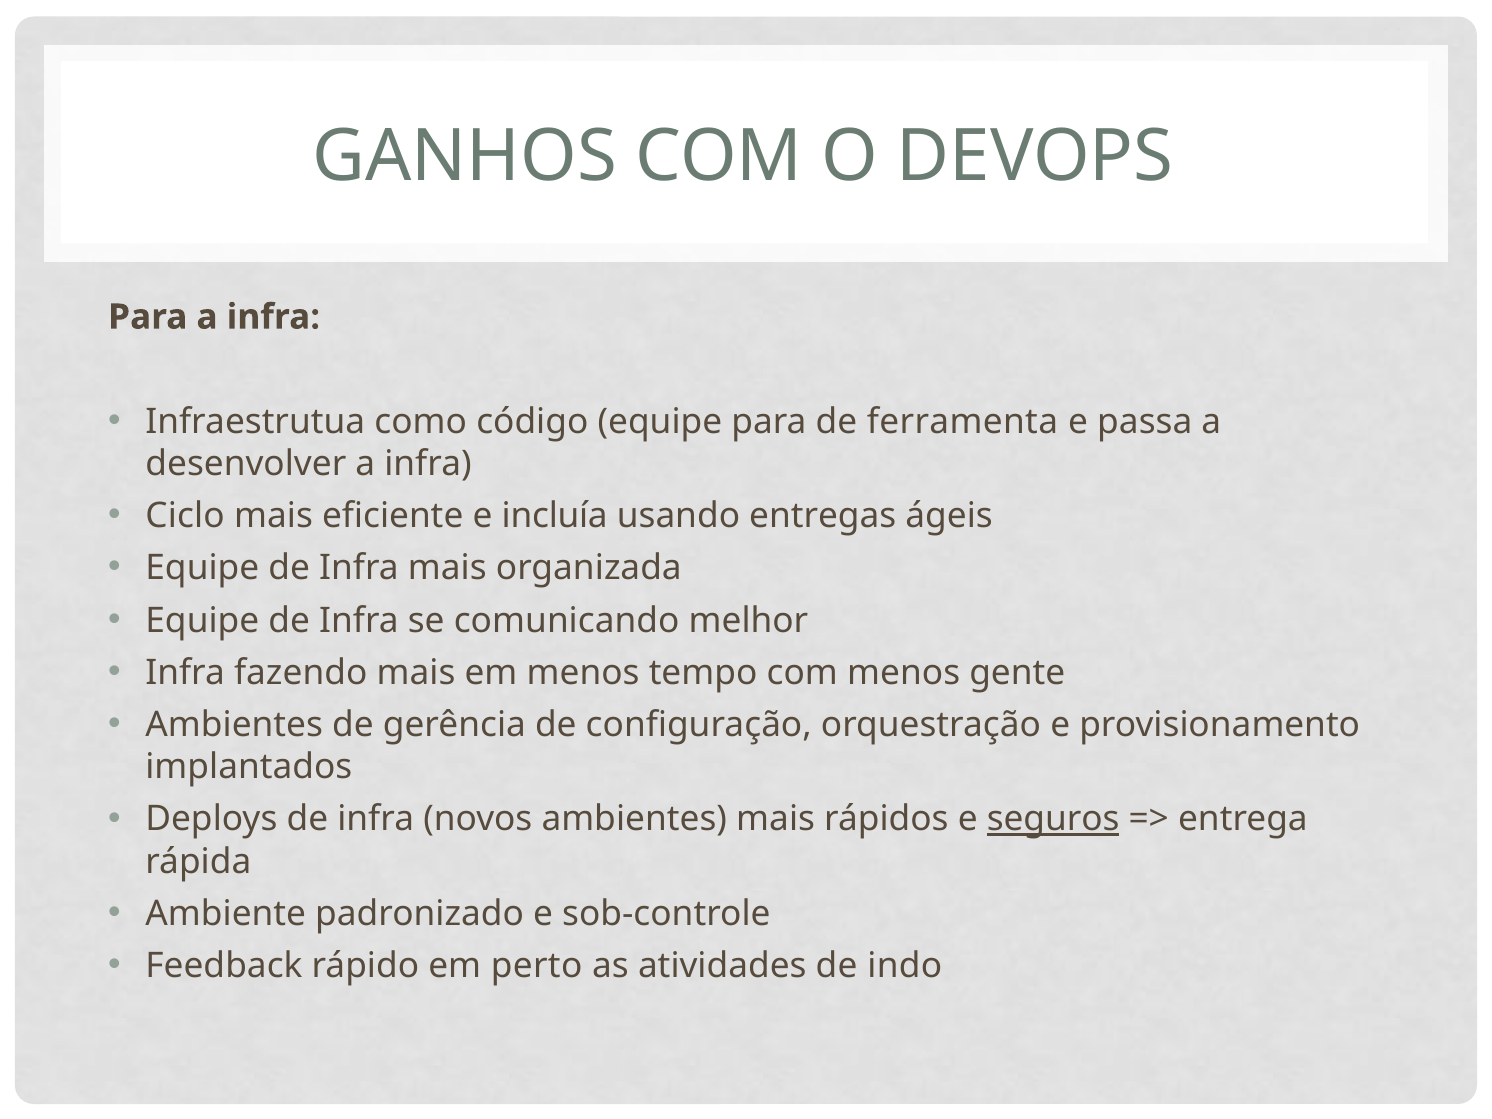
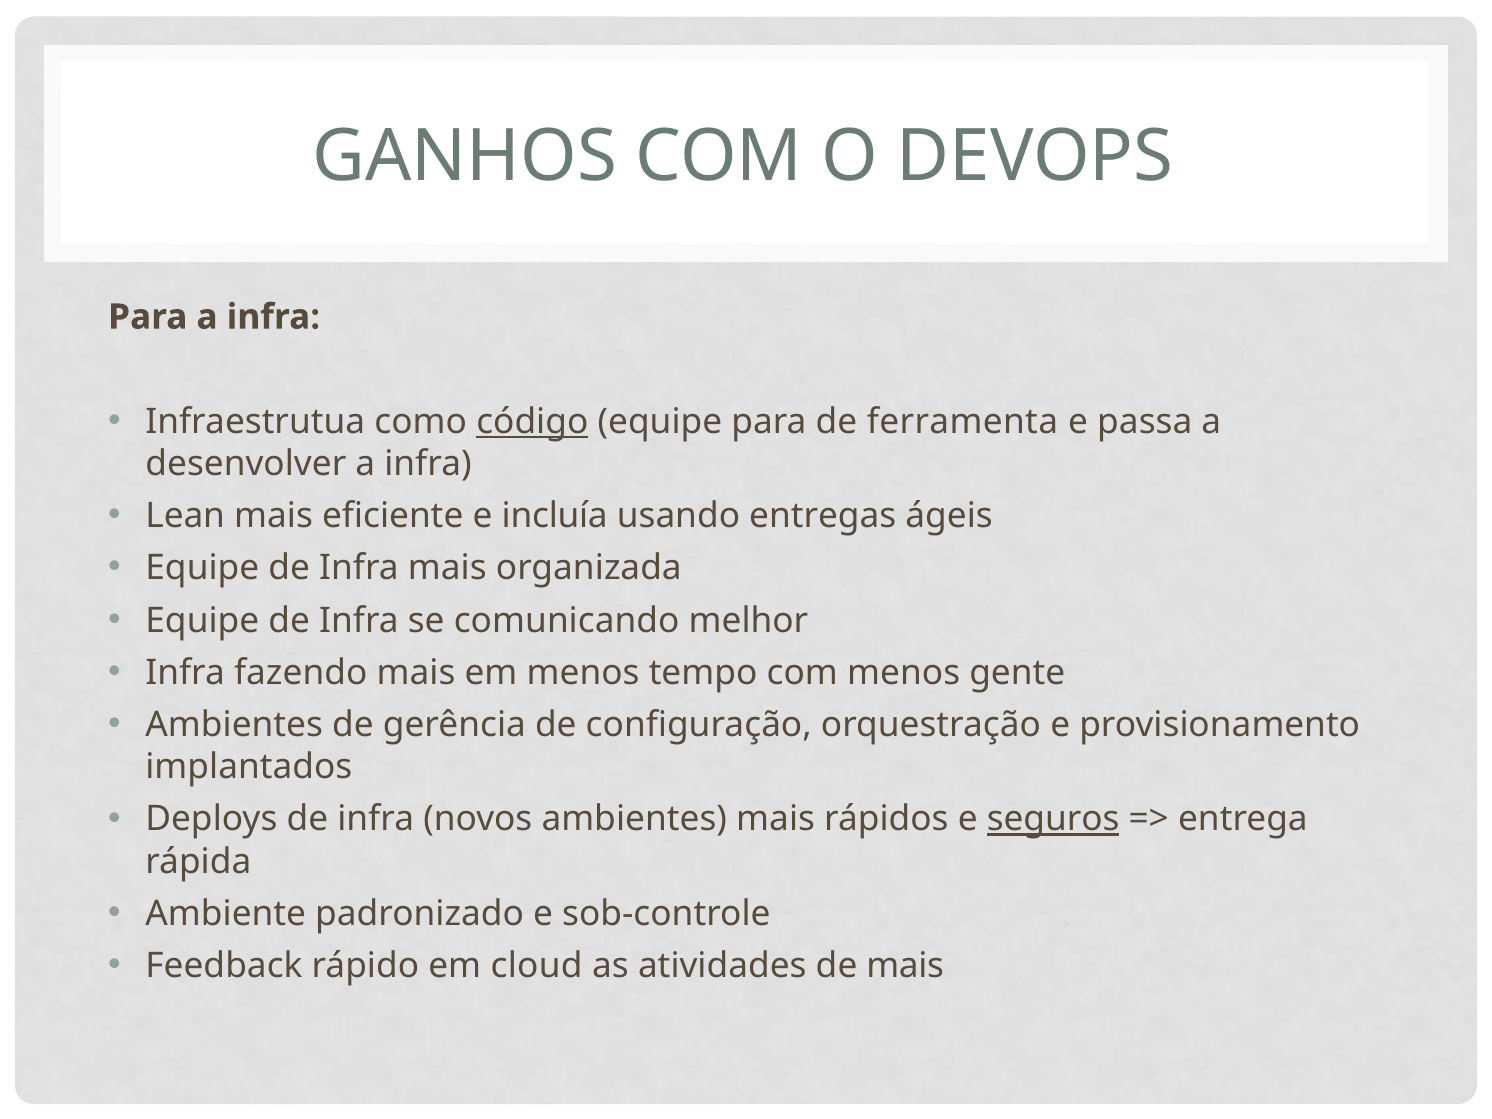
código underline: none -> present
Ciclo: Ciclo -> Lean
perto: perto -> cloud
de indo: indo -> mais
